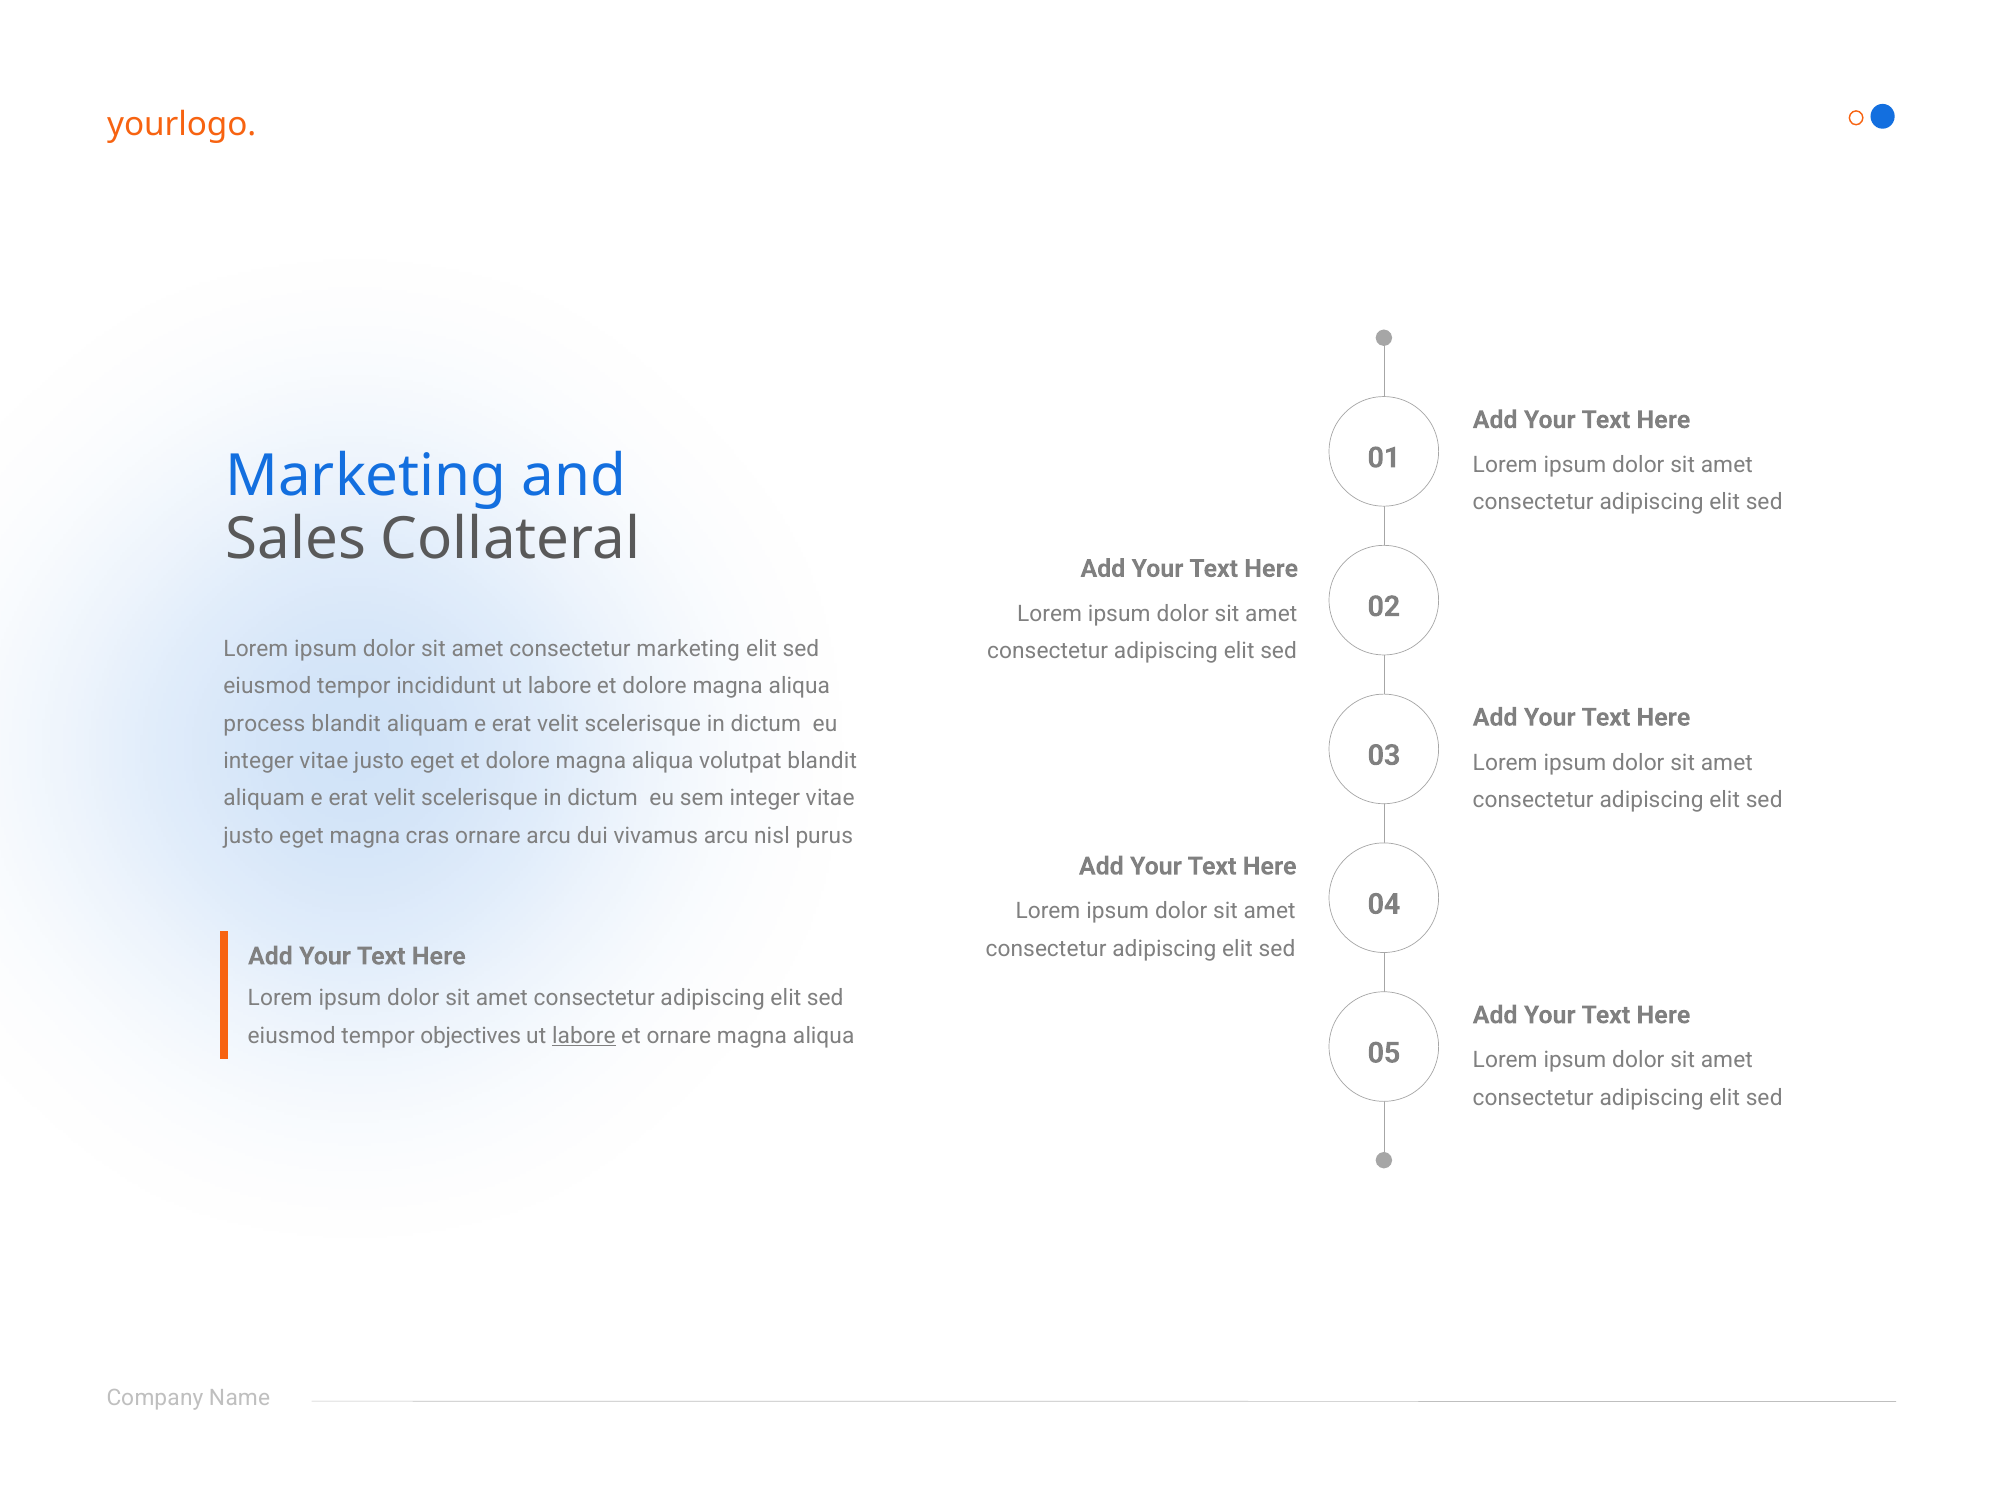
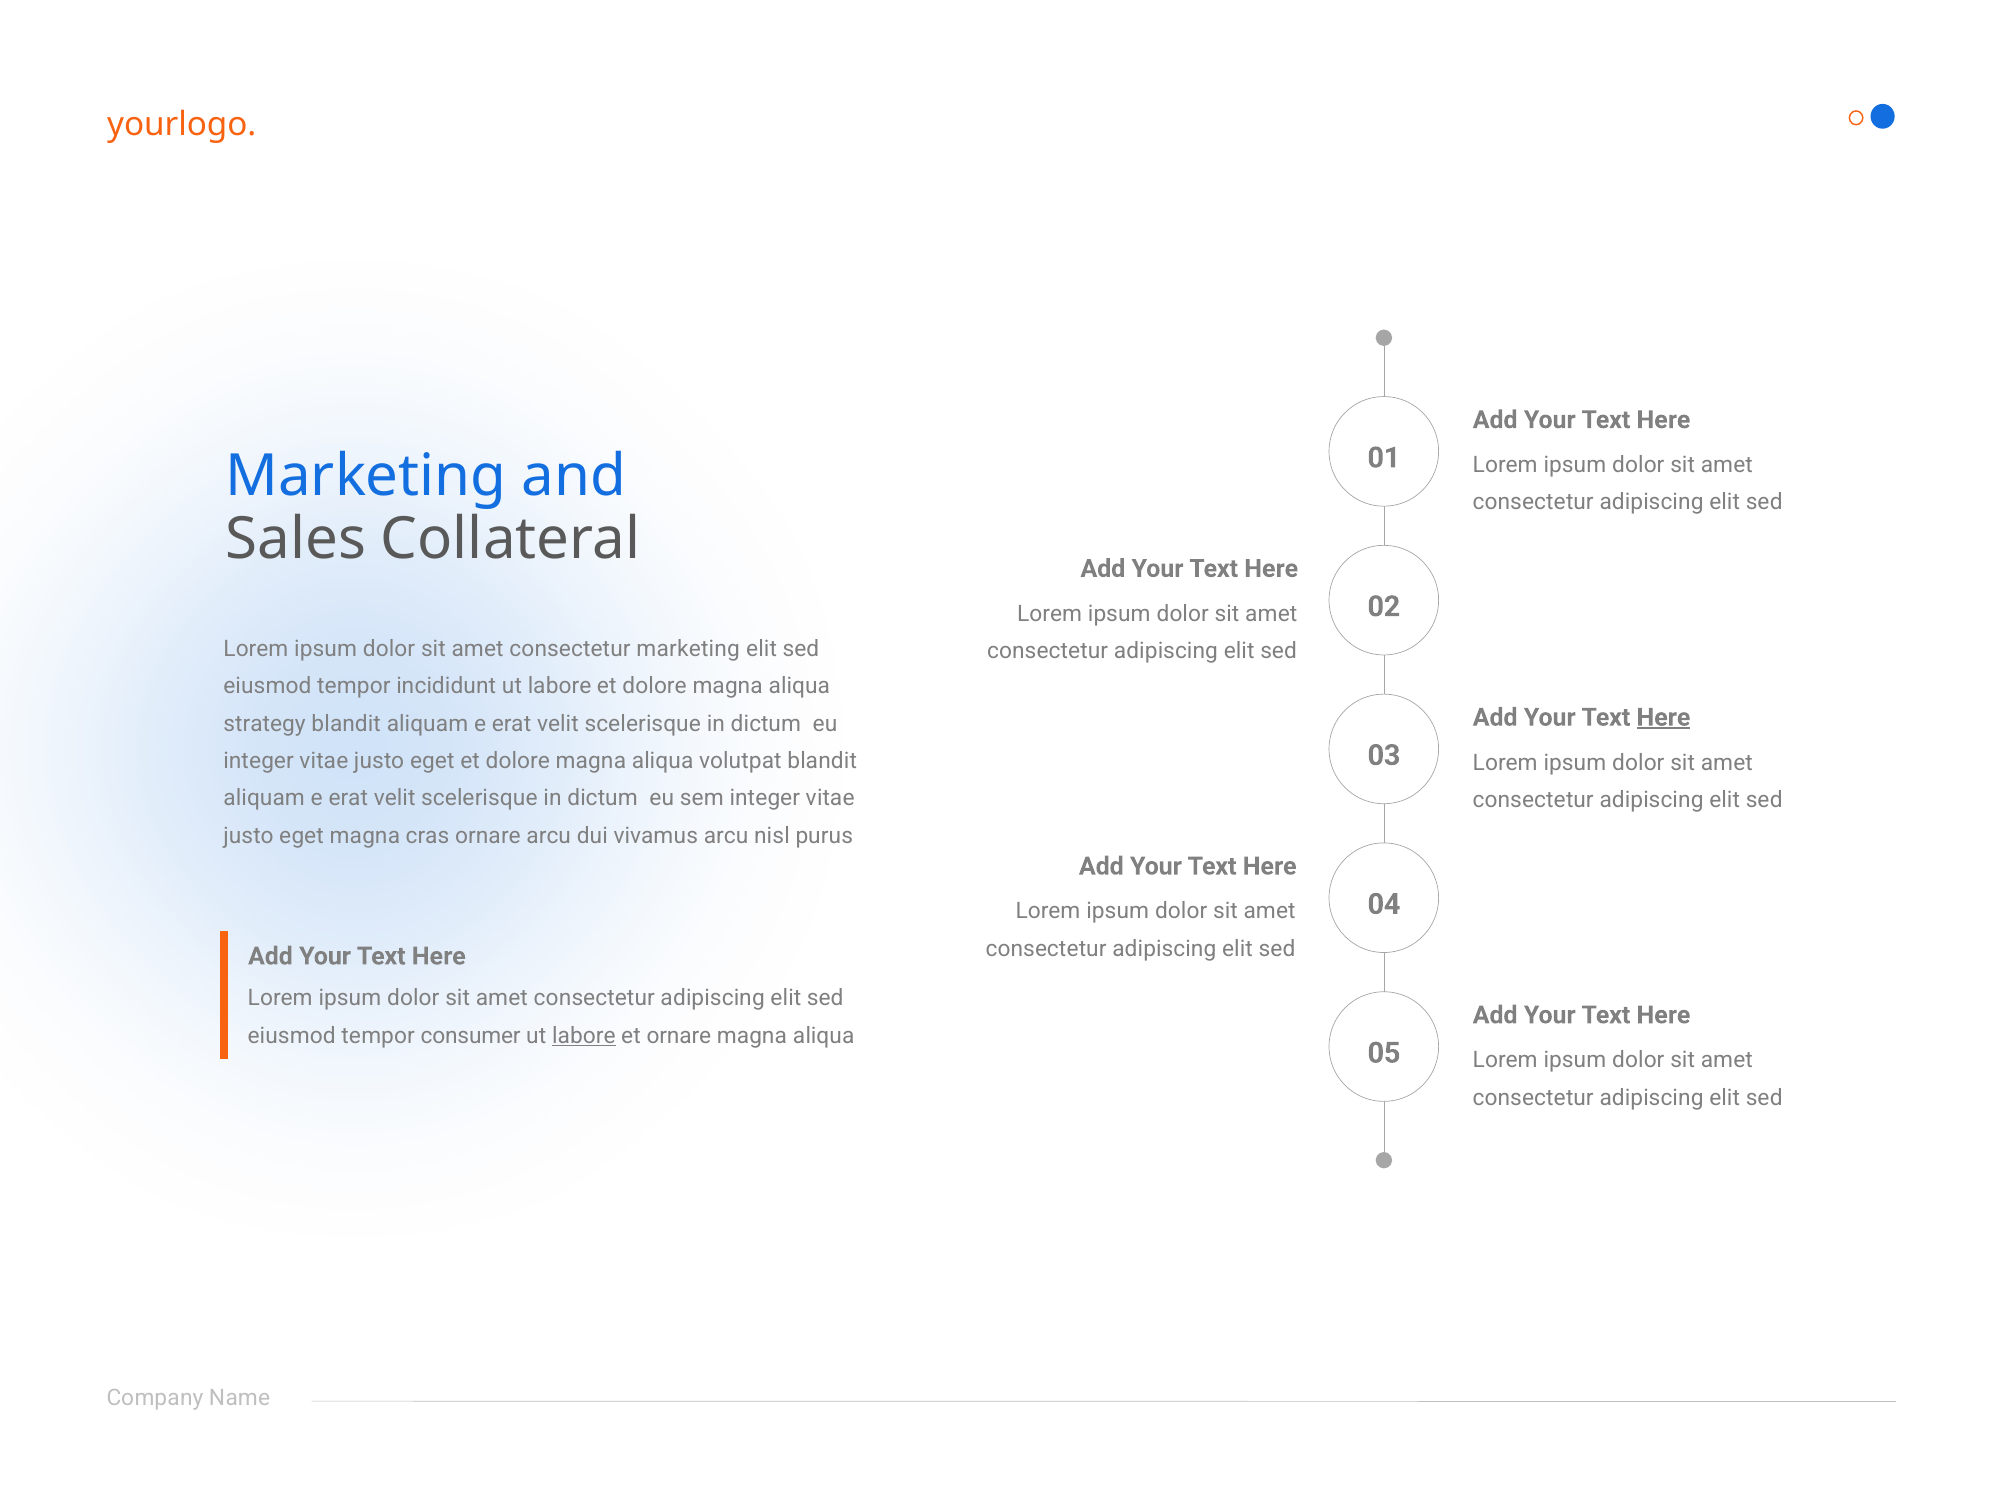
Here at (1663, 717) underline: none -> present
process: process -> strategy
objectives: objectives -> consumer
